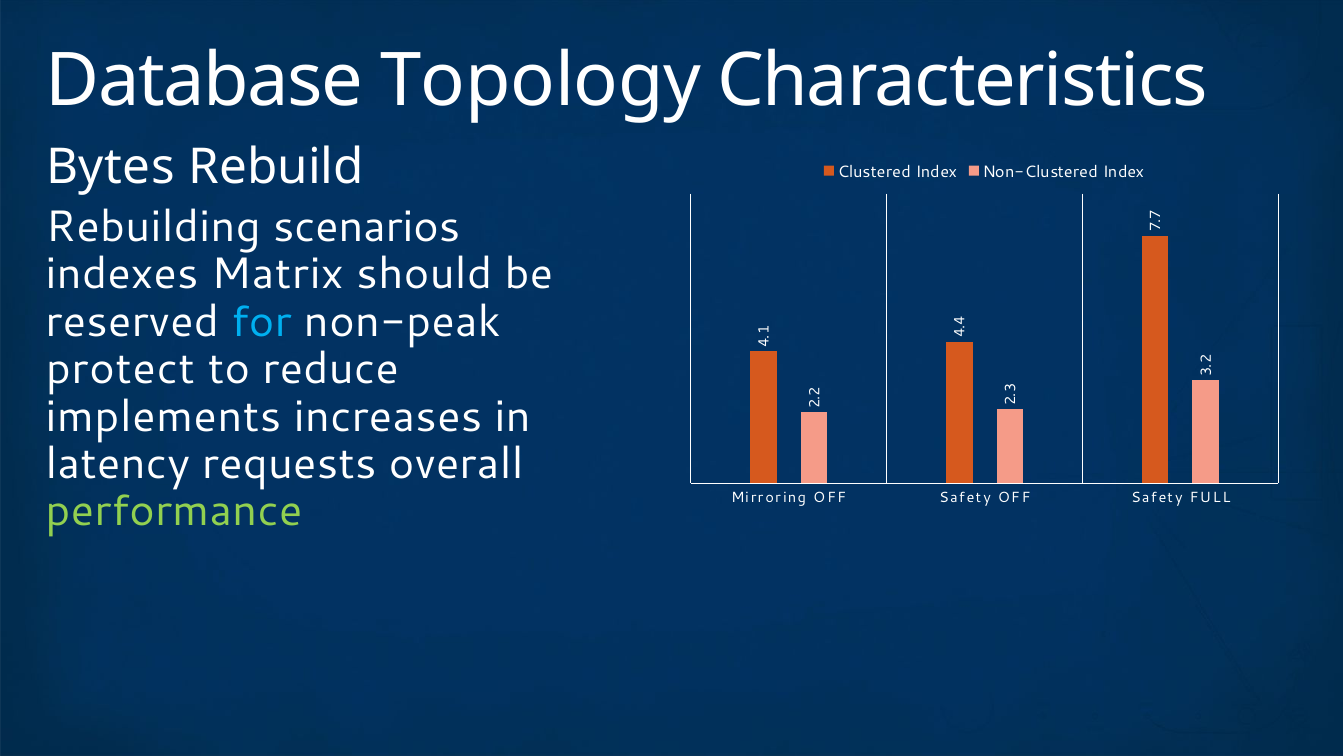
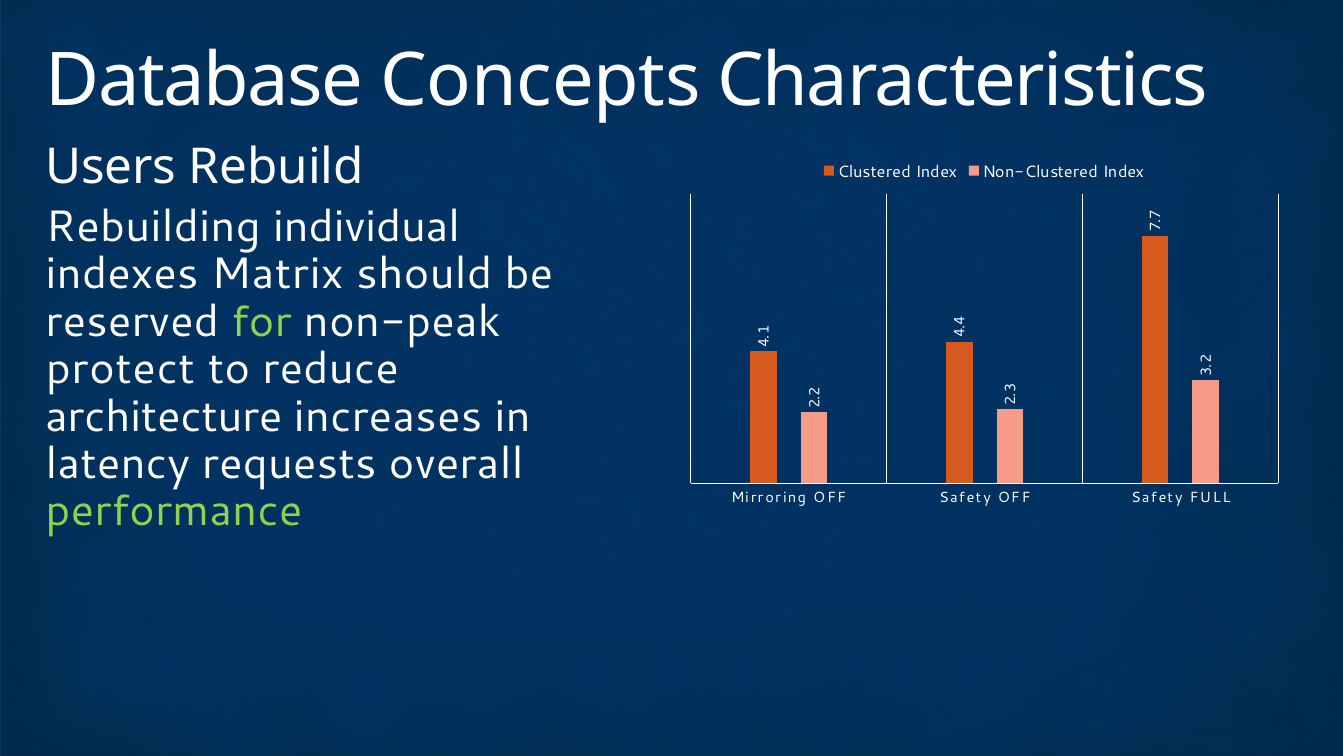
Topology: Topology -> Concepts
Bytes: Bytes -> Users
scenarios: scenarios -> individual
for colour: light blue -> light green
implements: implements -> architecture
